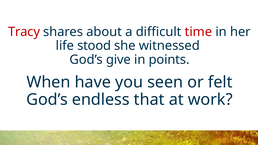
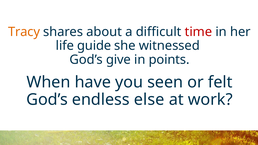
Tracy colour: red -> orange
stood: stood -> guide
that: that -> else
